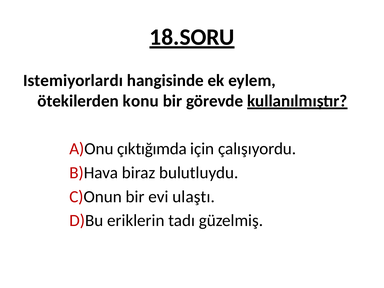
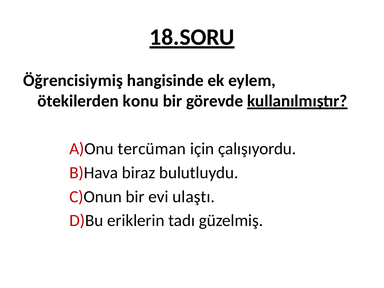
Istemiyorlardı: Istemiyorlardı -> Öğrencisiymiş
çıktığımda: çıktığımda -> tercüman
